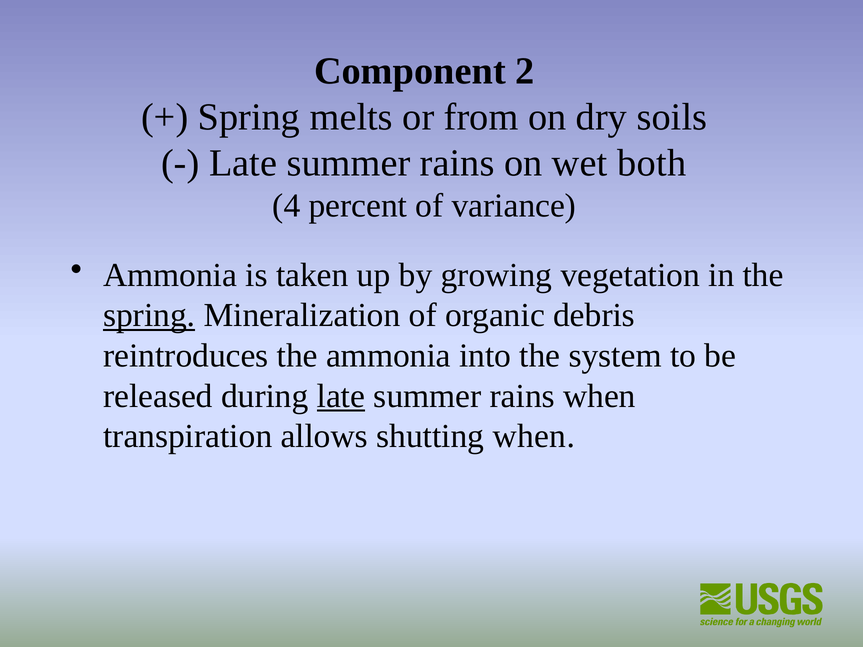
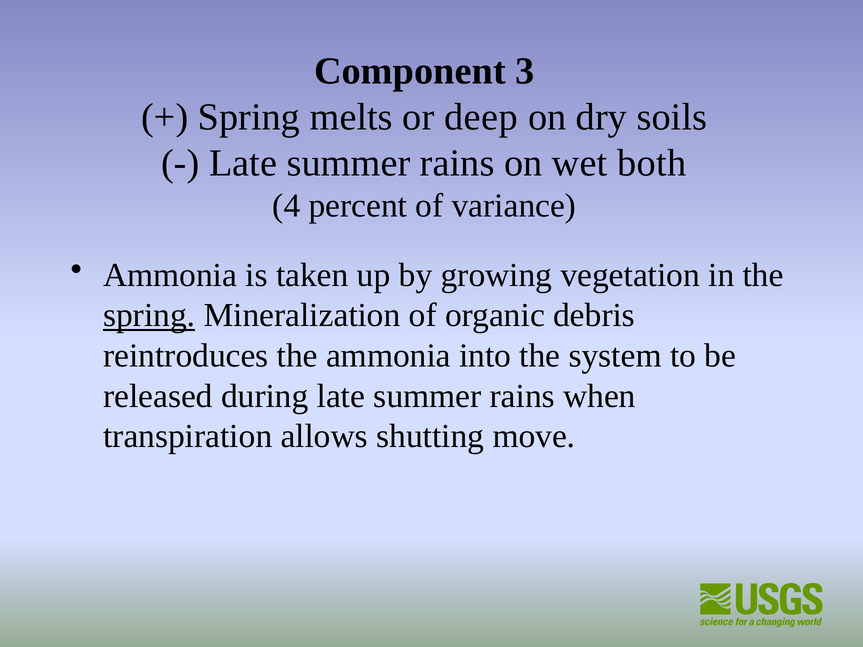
2: 2 -> 3
from: from -> deep
late at (341, 396) underline: present -> none
shutting when: when -> move
